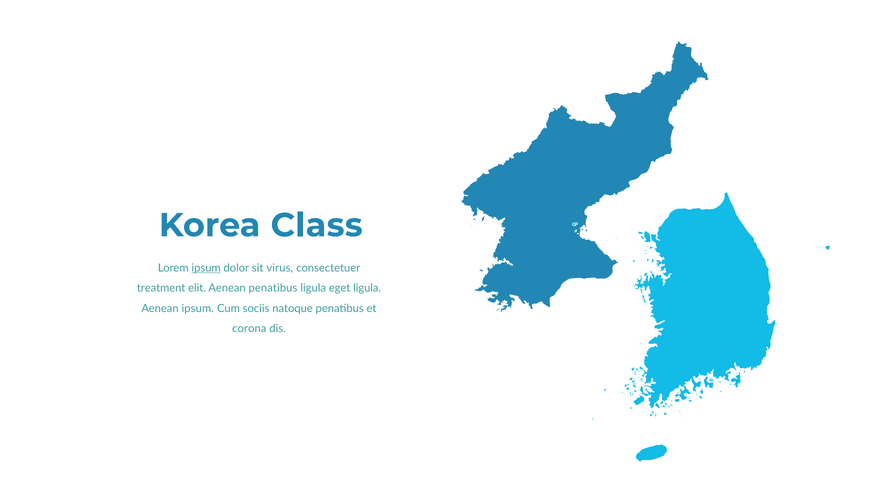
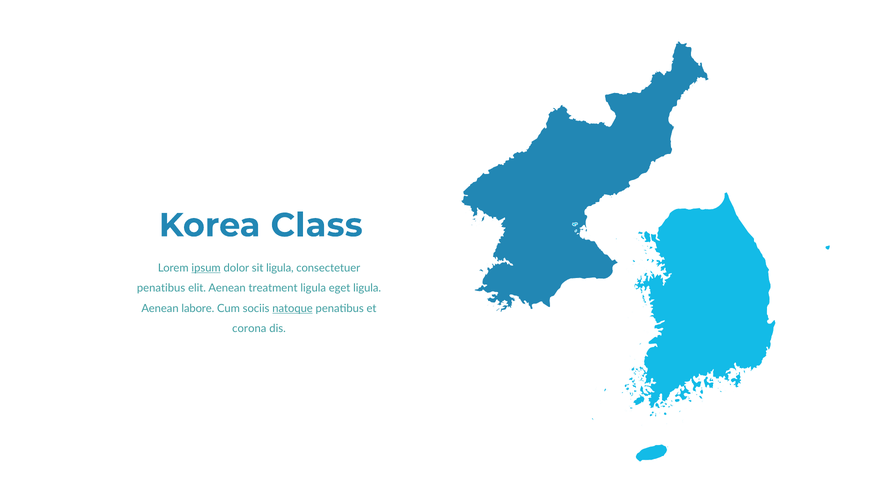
sit virus: virus -> ligula
treatment at (161, 288): treatment -> penatibus
Aenean penatibus: penatibus -> treatment
Aenean ipsum: ipsum -> labore
natoque underline: none -> present
